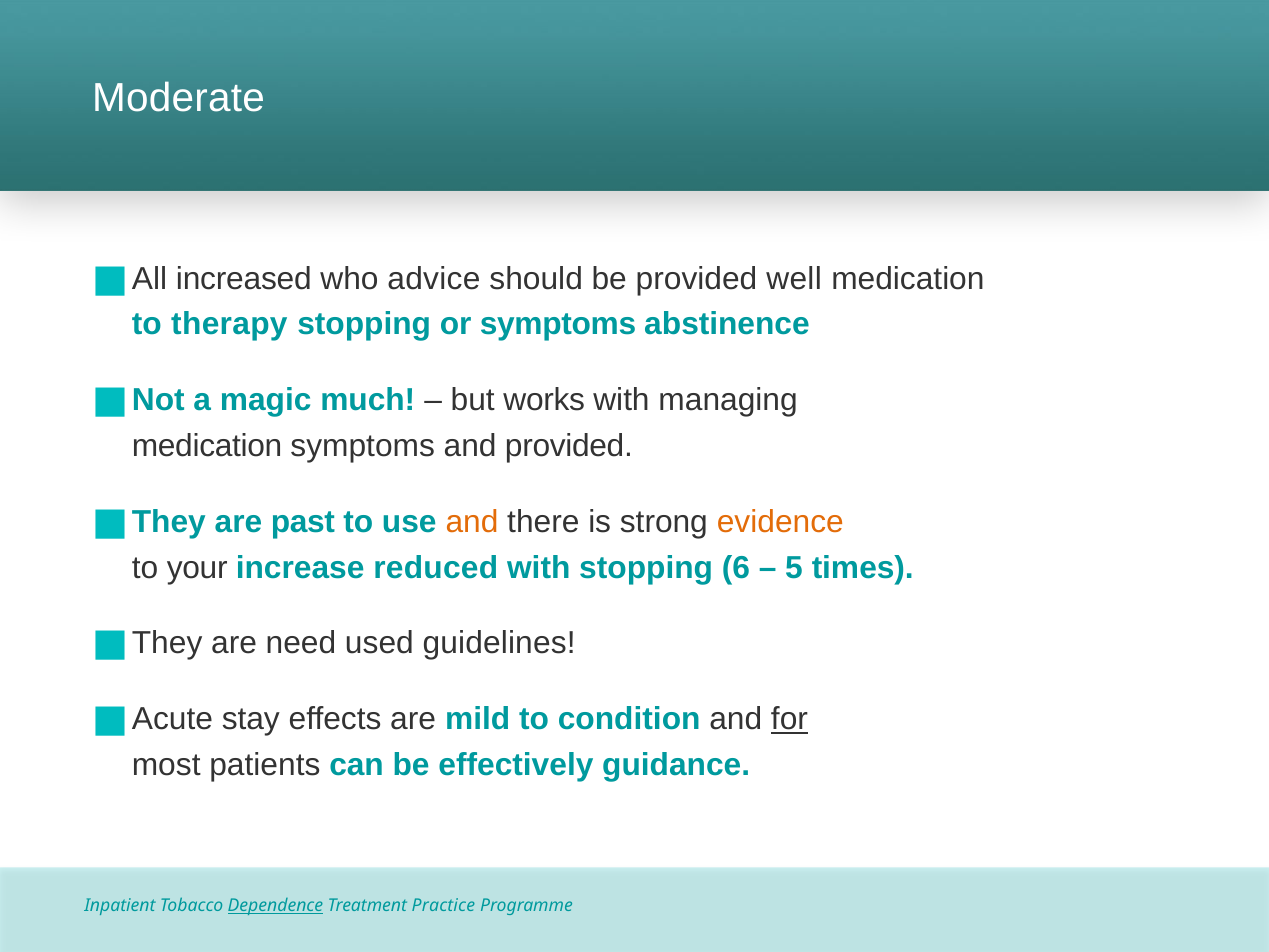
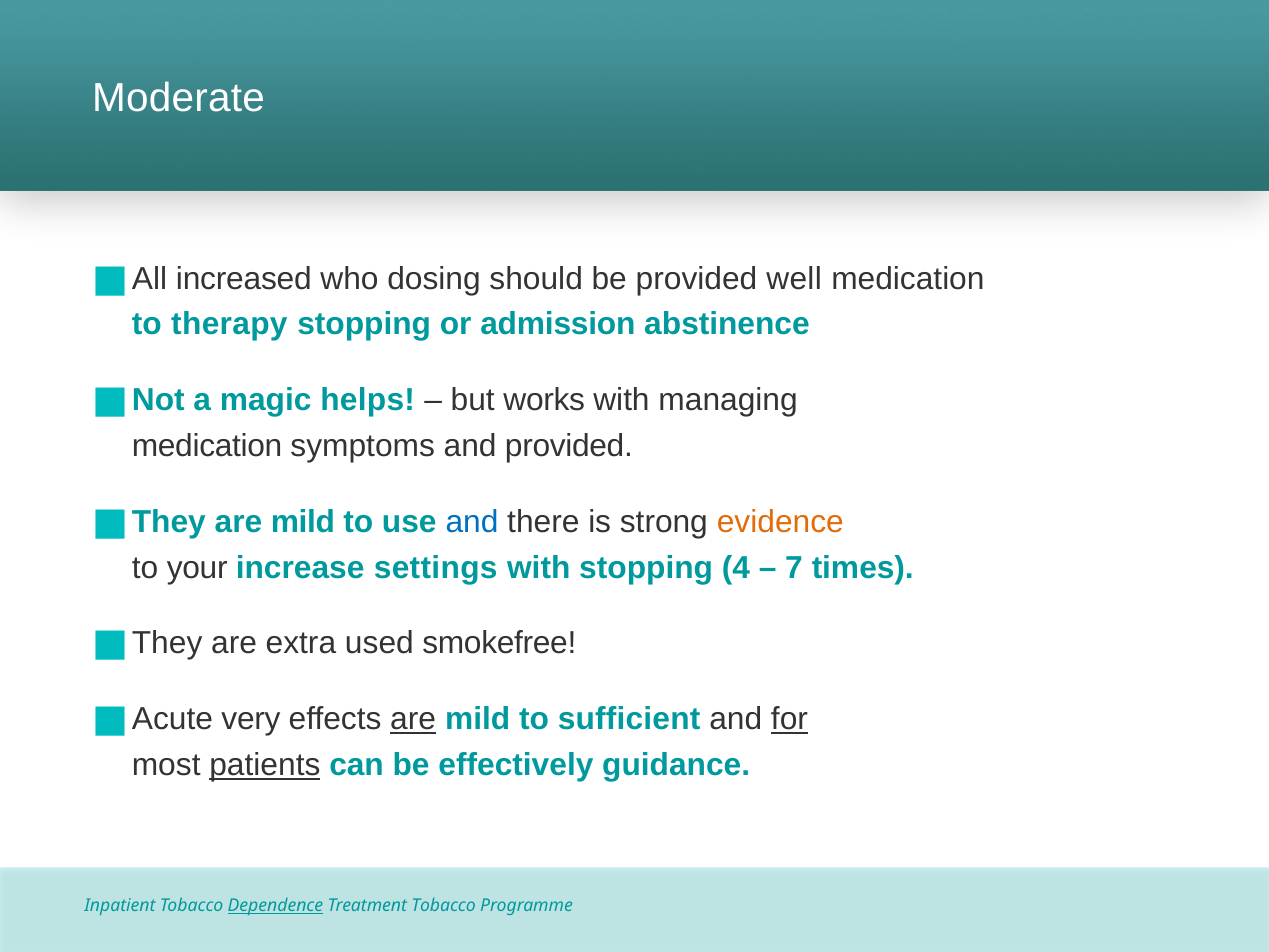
advice: advice -> dosing
or symptoms: symptoms -> admission
much: much -> helps
past at (303, 522): past -> mild
and at (472, 522) colour: orange -> blue
reduced: reduced -> settings
6: 6 -> 4
5: 5 -> 7
need: need -> extra
guidelines: guidelines -> smokefree
stay: stay -> very
are at (413, 719) underline: none -> present
condition: condition -> sufficient
patients underline: none -> present
Treatment Practice: Practice -> Tobacco
